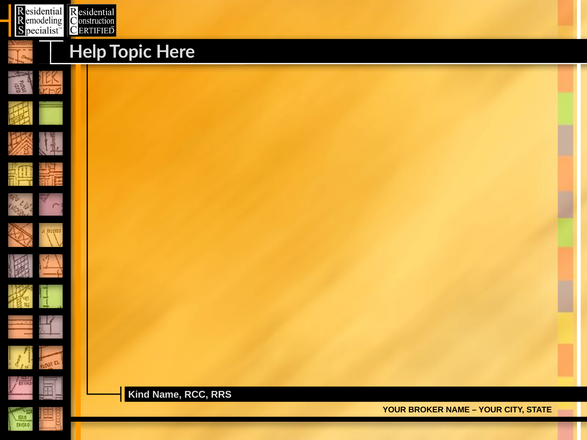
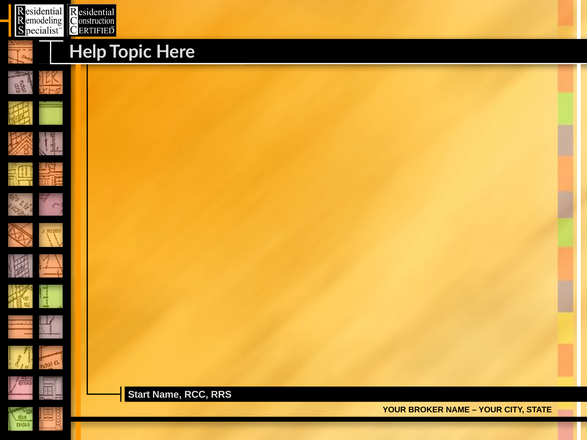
Kind: Kind -> Start
